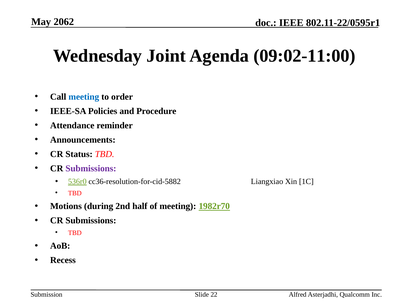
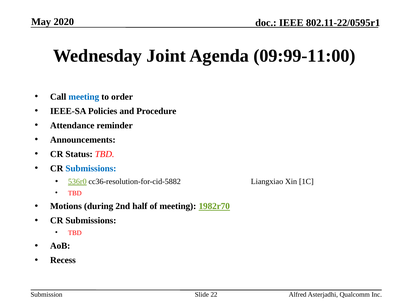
2062: 2062 -> 2020
09:02-11:00: 09:02-11:00 -> 09:99-11:00
Submissions at (91, 168) colour: purple -> blue
